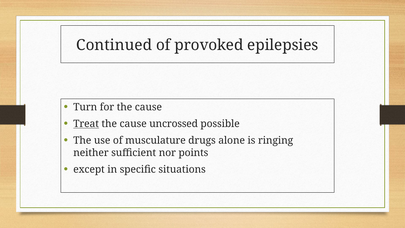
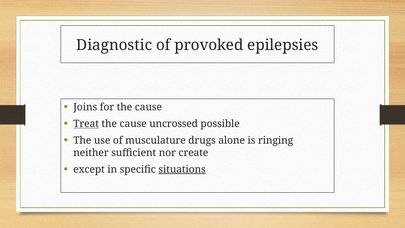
Continued: Continued -> Diagnostic
Turn: Turn -> Joins
points: points -> create
situations underline: none -> present
